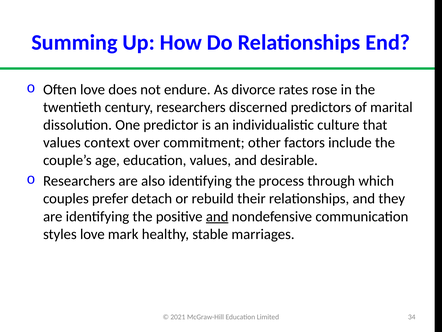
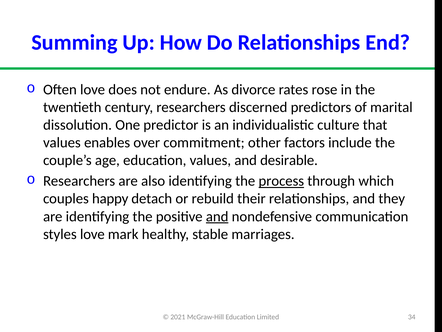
context: context -> enables
process underline: none -> present
prefer: prefer -> happy
